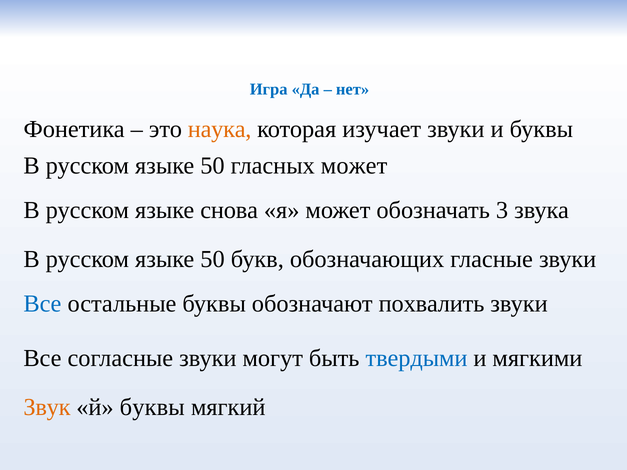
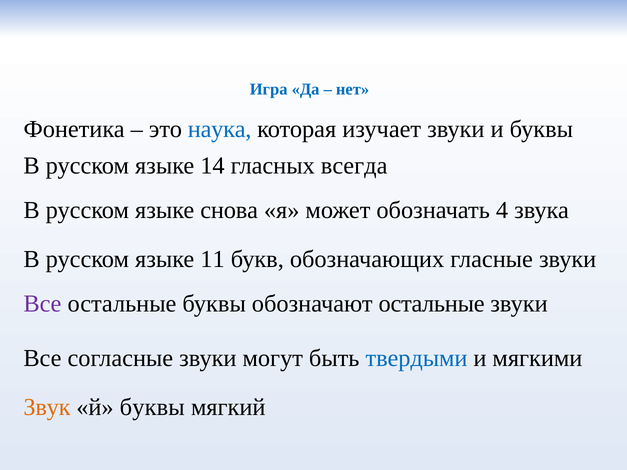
наука colour: orange -> blue
50 at (213, 166): 50 -> 14
гласных может: может -> всегда
3: 3 -> 4
50 at (213, 260): 50 -> 11
Все at (42, 304) colour: blue -> purple
обозначают похвалить: похвалить -> остальные
